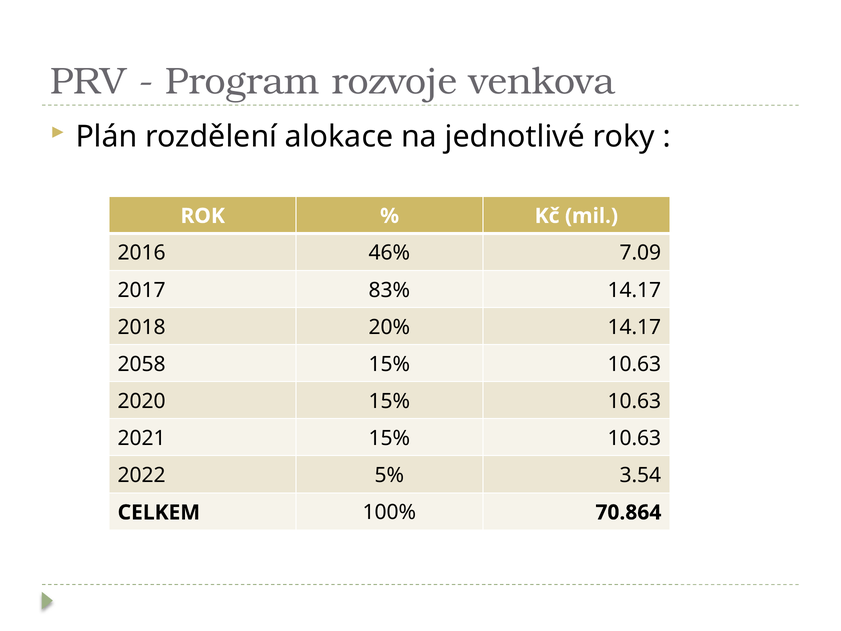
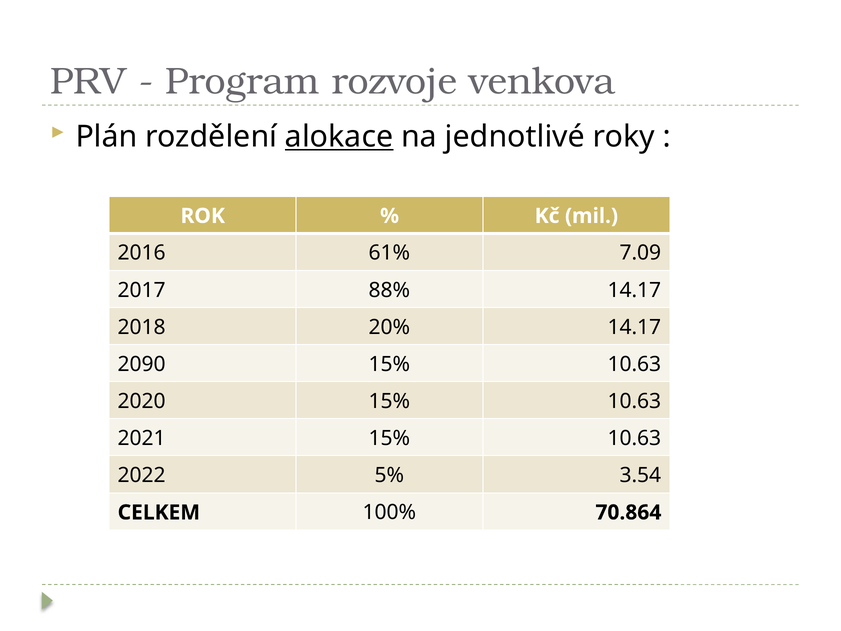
alokace underline: none -> present
46%: 46% -> 61%
83%: 83% -> 88%
2058: 2058 -> 2090
